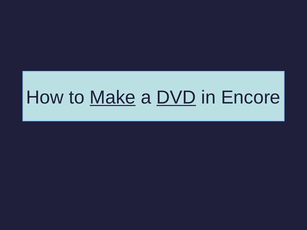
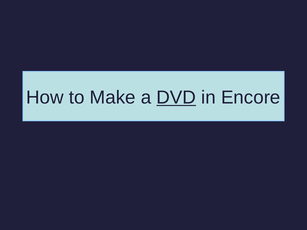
Make underline: present -> none
